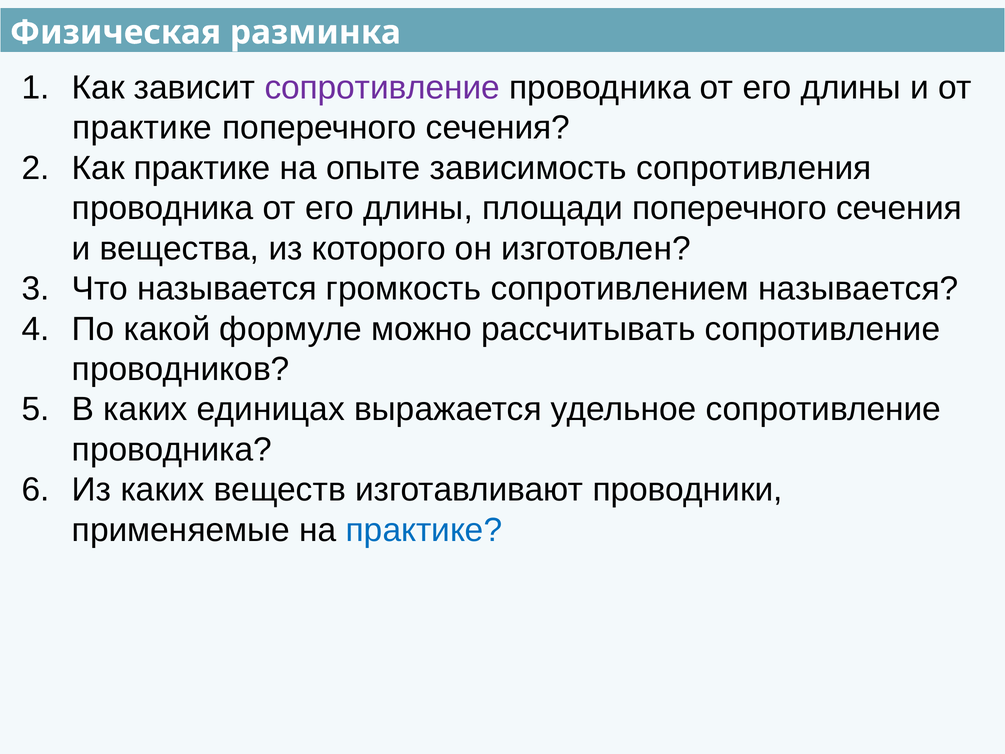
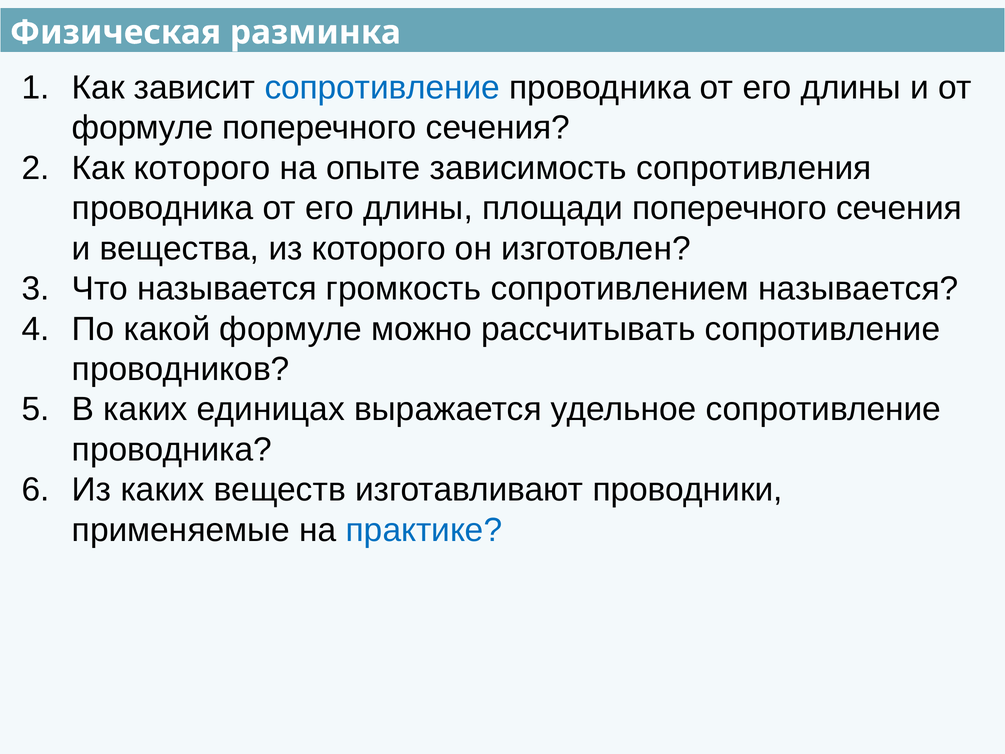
сопротивление at (382, 88) colour: purple -> blue
практике at (142, 128): практике -> формуле
Как практике: практике -> которого
